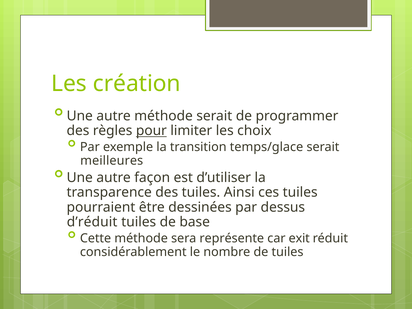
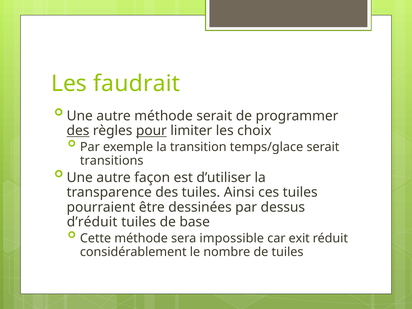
création: création -> faudrait
des at (78, 131) underline: none -> present
meilleures: meilleures -> transitions
représente: représente -> impossible
